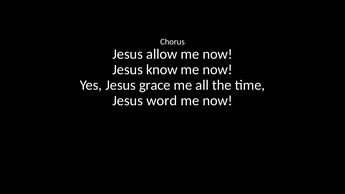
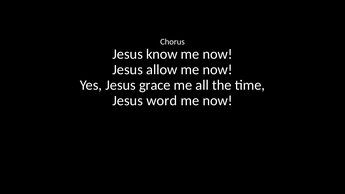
allow: allow -> know
know: know -> allow
